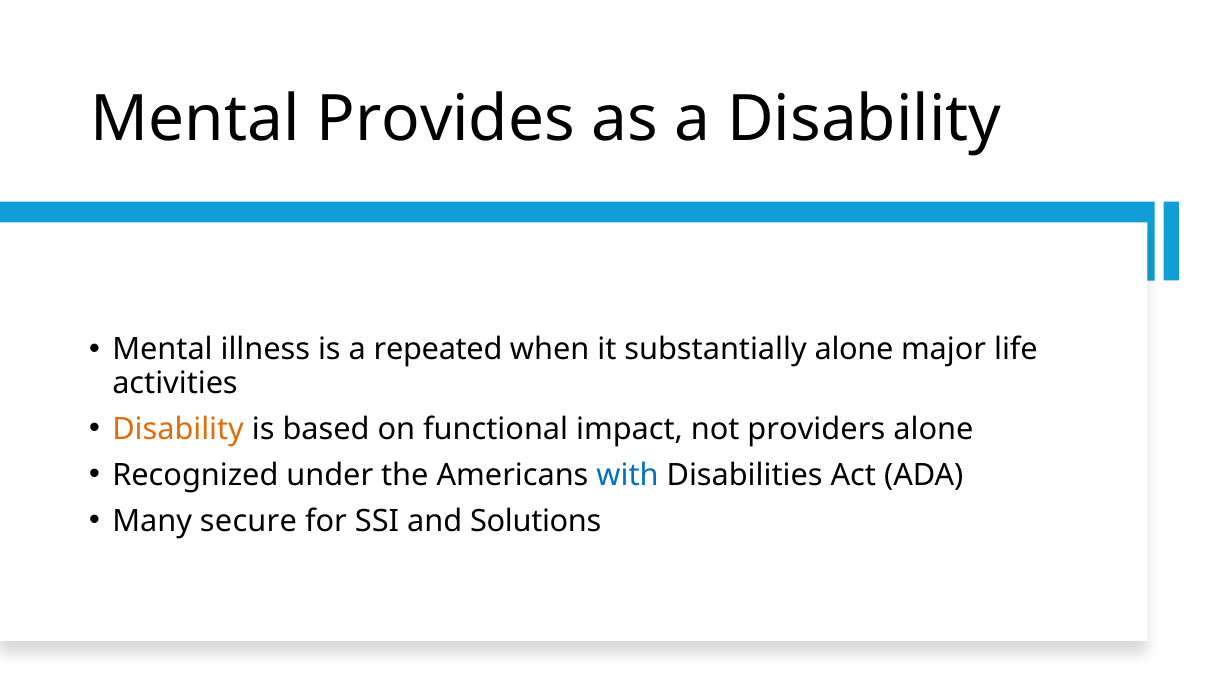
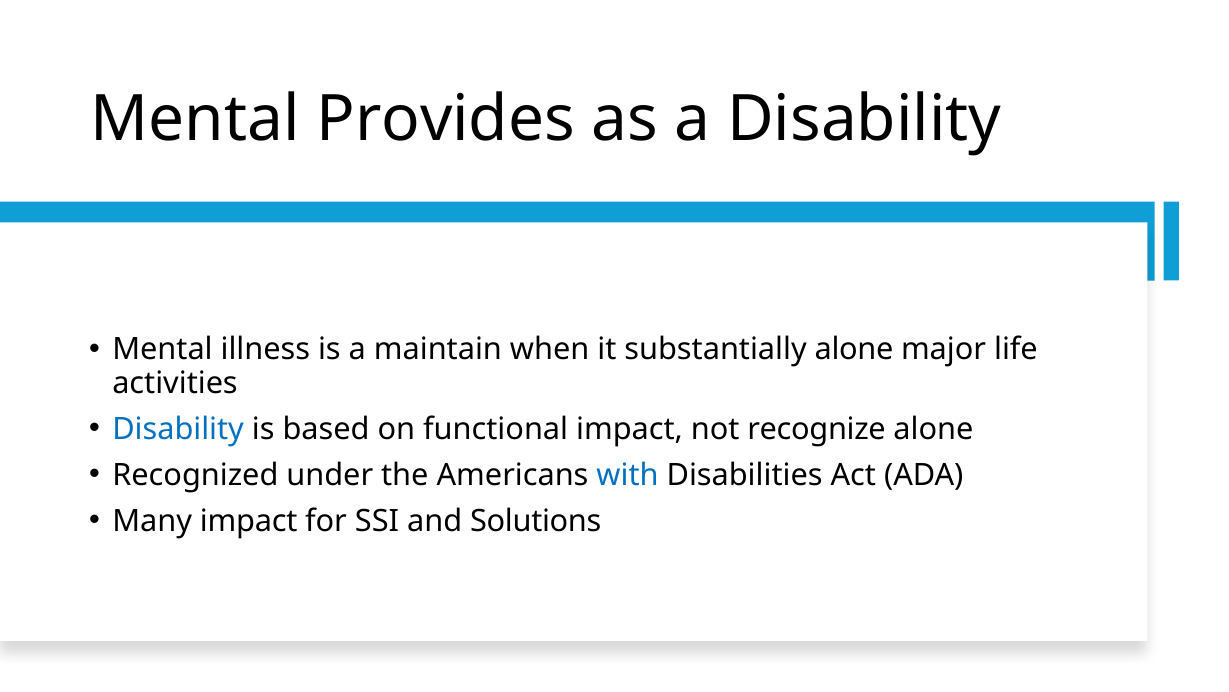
repeated: repeated -> maintain
Disability at (178, 429) colour: orange -> blue
providers: providers -> recognize
Many secure: secure -> impact
